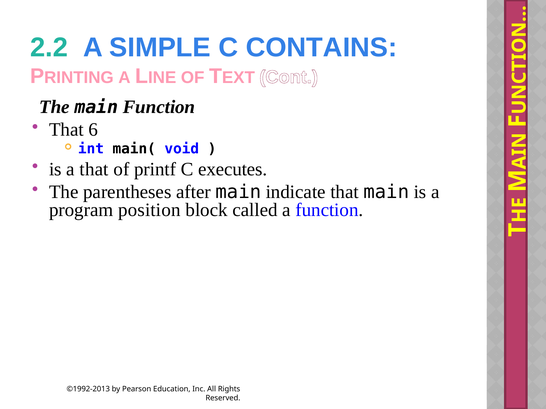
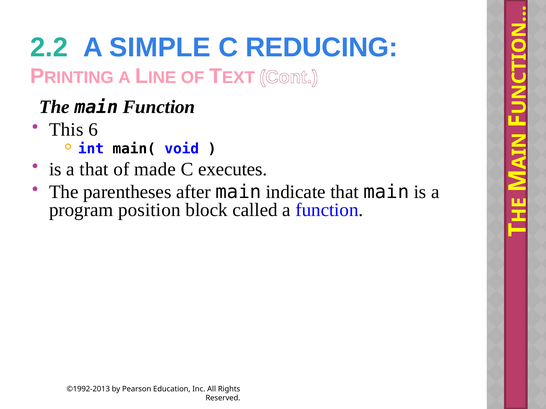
CONTAINS: CONTAINS -> REDUCING
That at (66, 130): That -> This
printf: printf -> made
